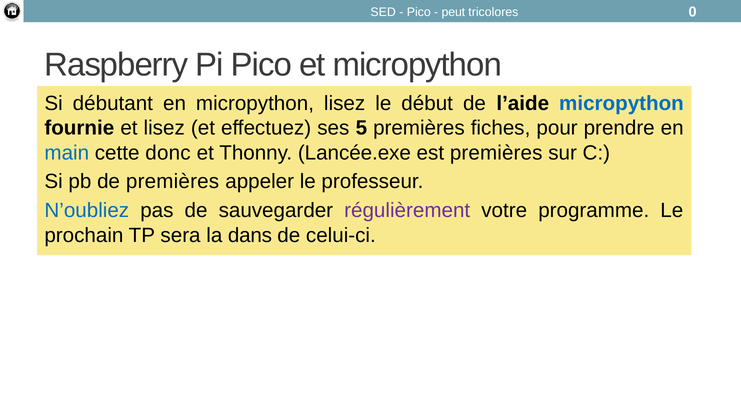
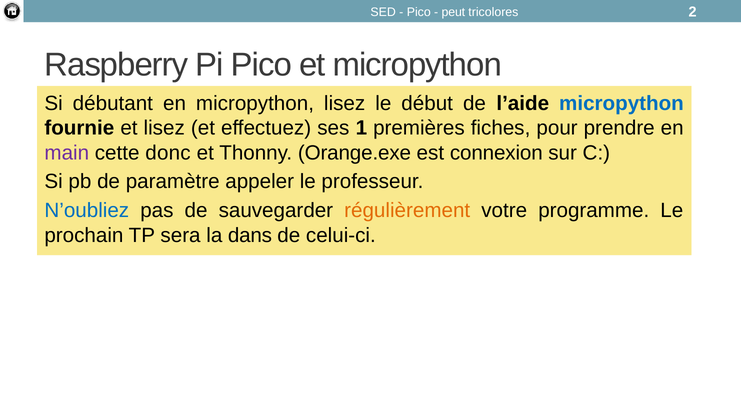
0: 0 -> 2
5: 5 -> 1
main colour: blue -> purple
Lancée.exe: Lancée.exe -> Orange.exe
est premières: premières -> connexion
de premières: premières -> paramètre
régulièrement colour: purple -> orange
